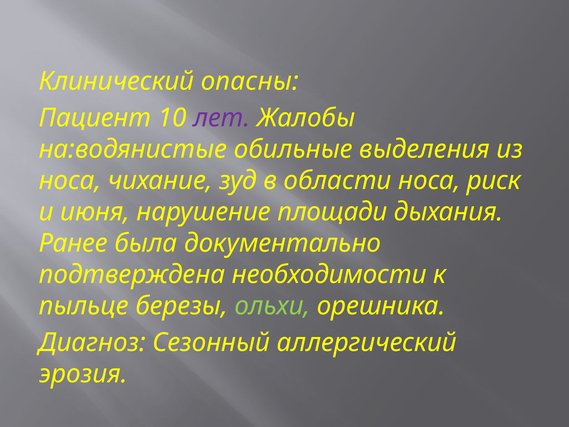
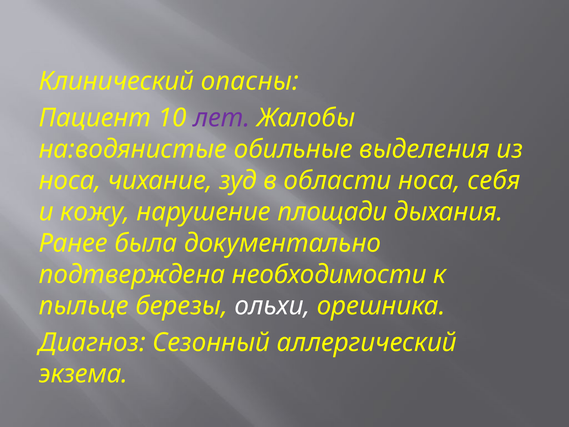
риск: риск -> себя
июня: июня -> кожу
ольхи colour: light green -> white
эрозия: эрозия -> экзема
